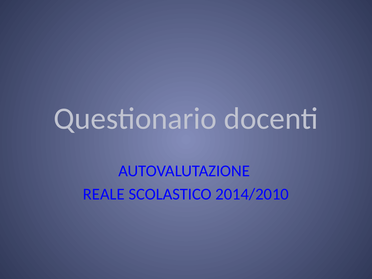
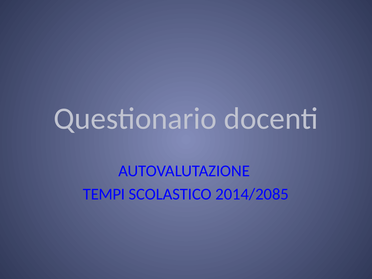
REALE: REALE -> TEMPI
2014/2010: 2014/2010 -> 2014/2085
